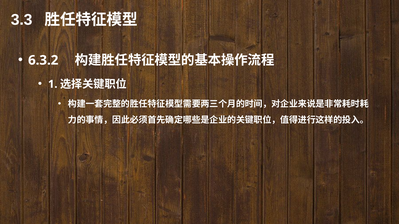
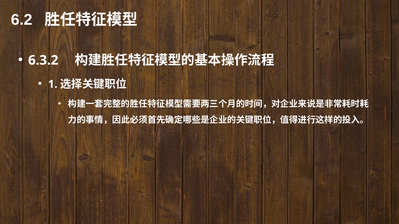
3.3: 3.3 -> 6.2
